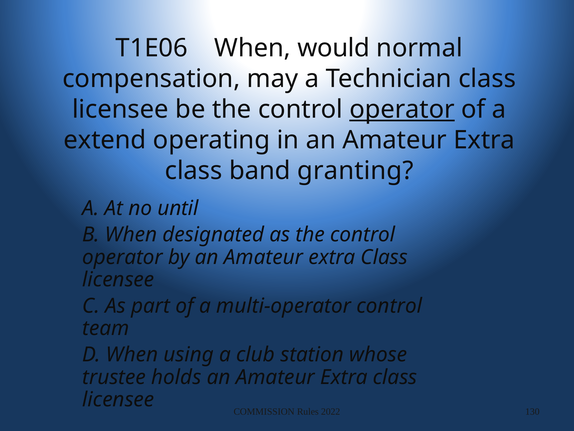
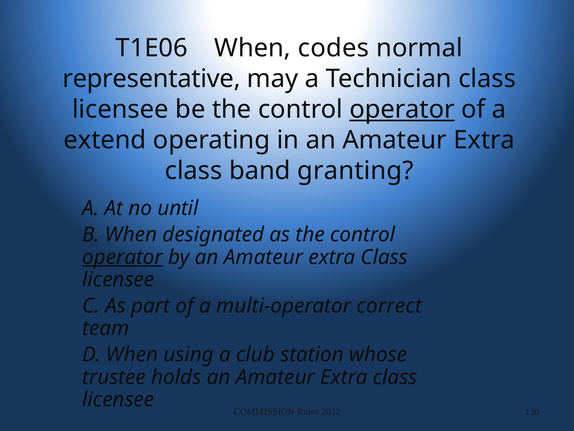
would: would -> codes
compensation: compensation -> representative
operator at (123, 257) underline: none -> present
multi-operator control: control -> correct
